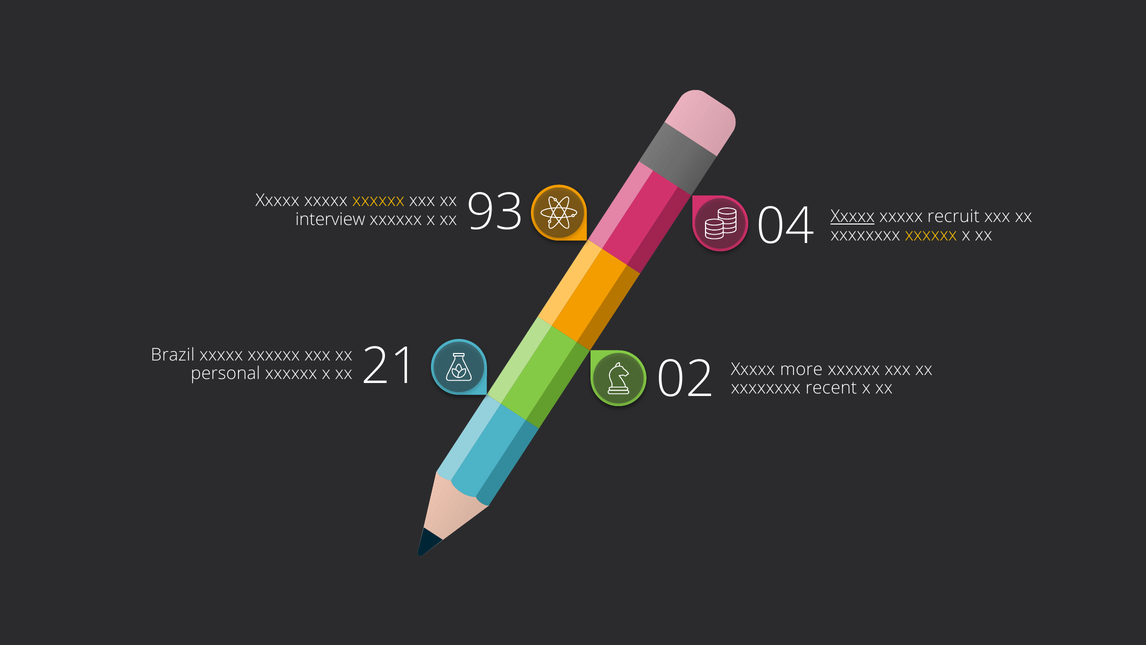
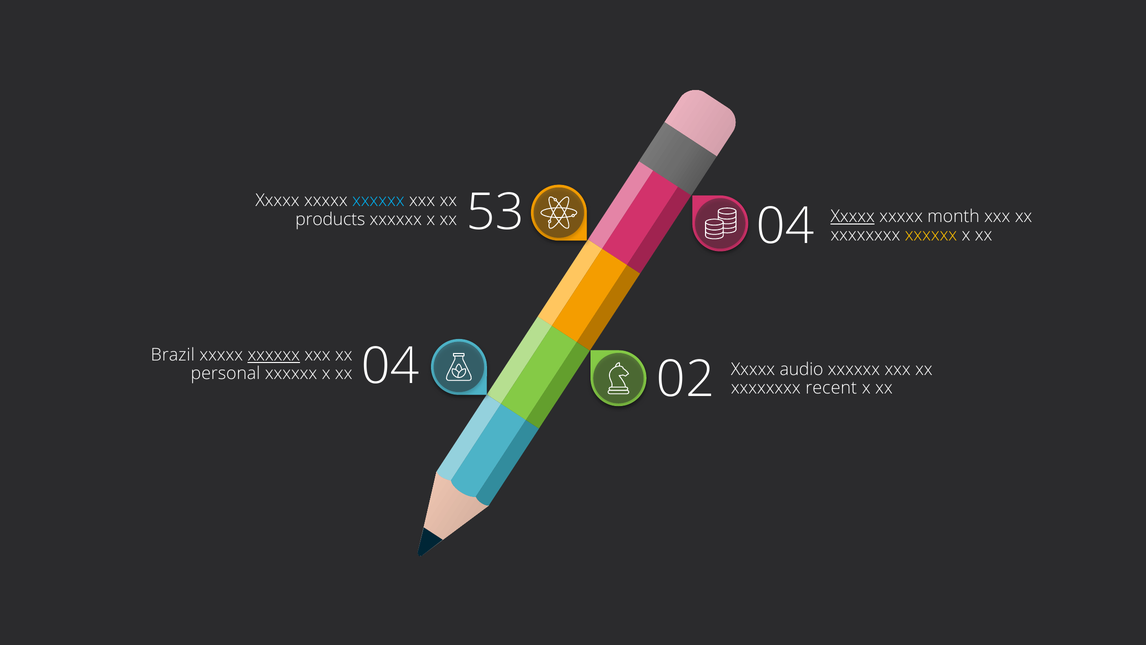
xxxxxx at (378, 201) colour: yellow -> light blue
recruit: recruit -> month
interview: interview -> products
93: 93 -> 53
xxxxxx at (274, 355) underline: none -> present
more: more -> audio
21 at (390, 366): 21 -> 04
